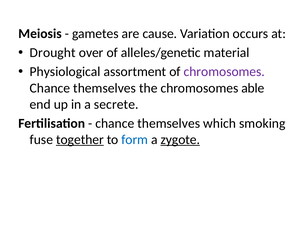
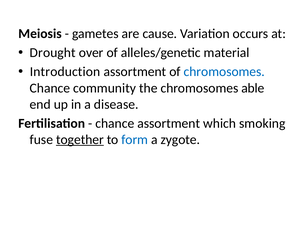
Physiological: Physiological -> Introduction
chromosomes at (224, 72) colour: purple -> blue
themselves at (105, 88): themselves -> community
secrete: secrete -> disease
themselves at (169, 123): themselves -> assortment
zygote underline: present -> none
